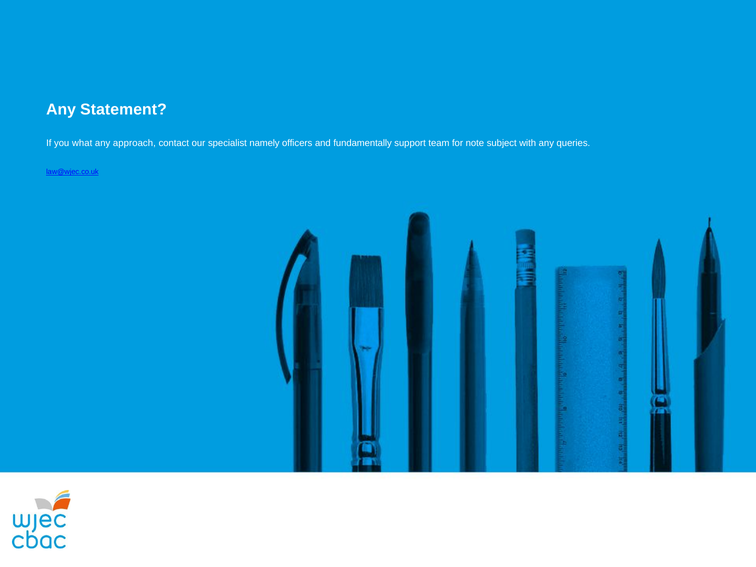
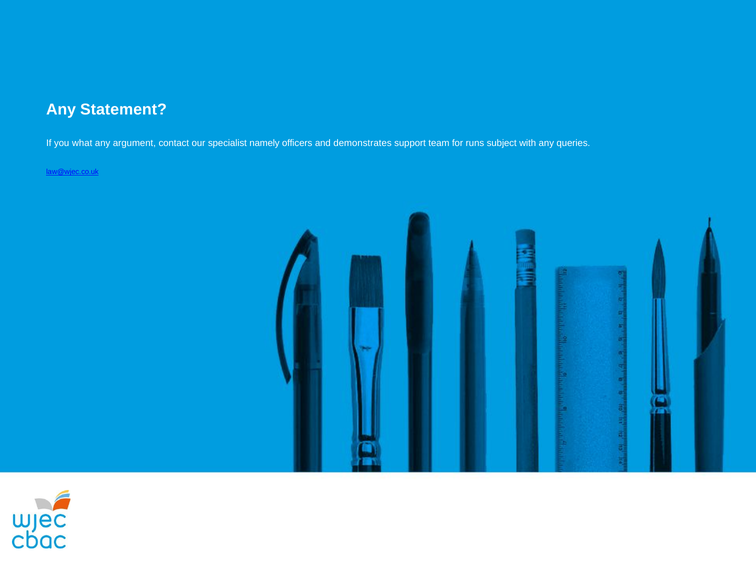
approach: approach -> argument
fundamentally: fundamentally -> demonstrates
note: note -> runs
